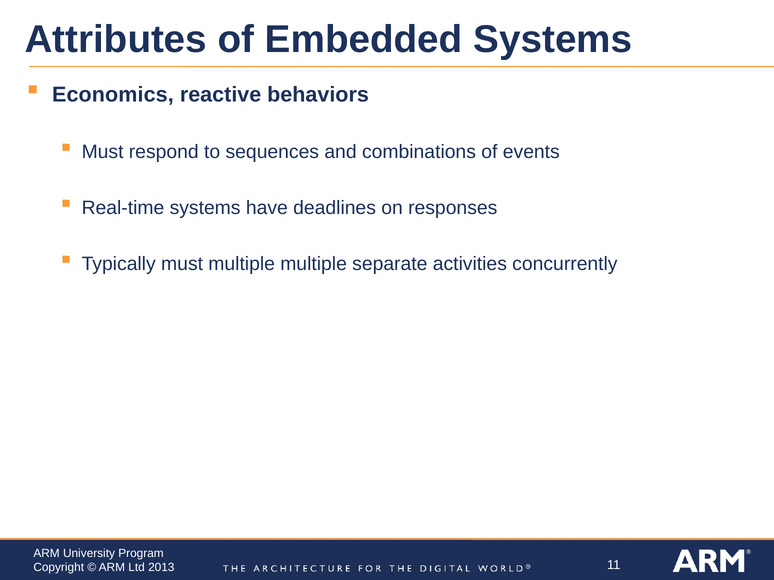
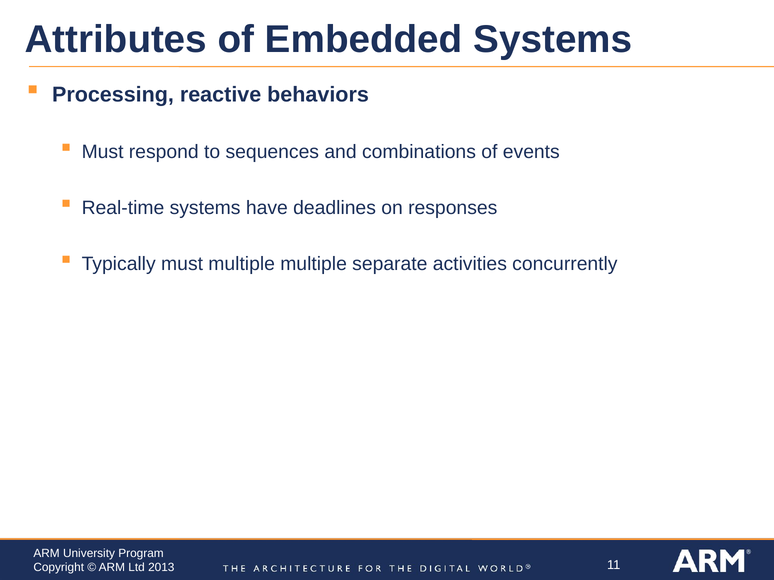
Economics: Economics -> Processing
